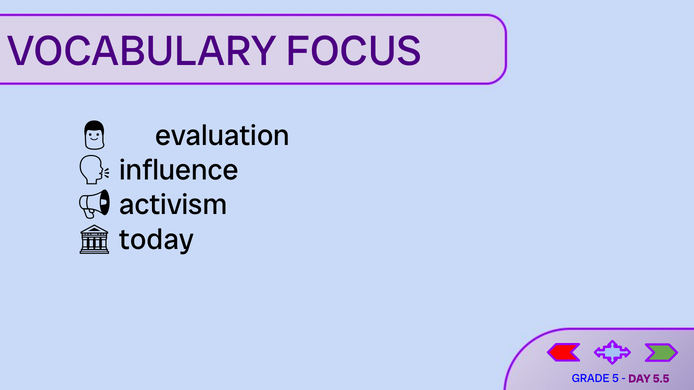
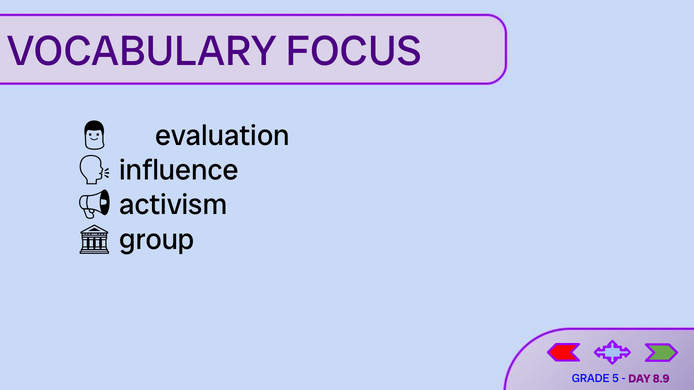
today: today -> group
5.5: 5.5 -> 8.9
